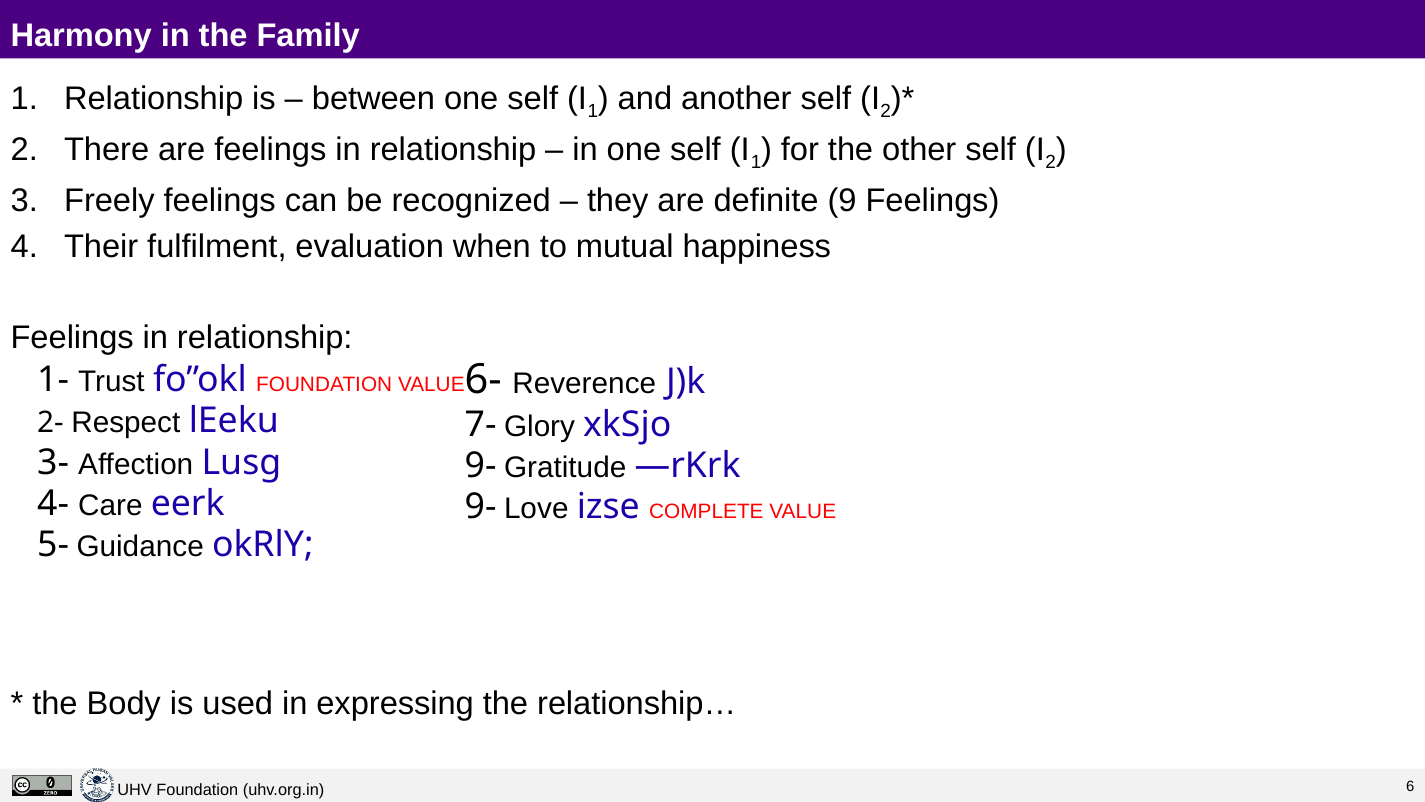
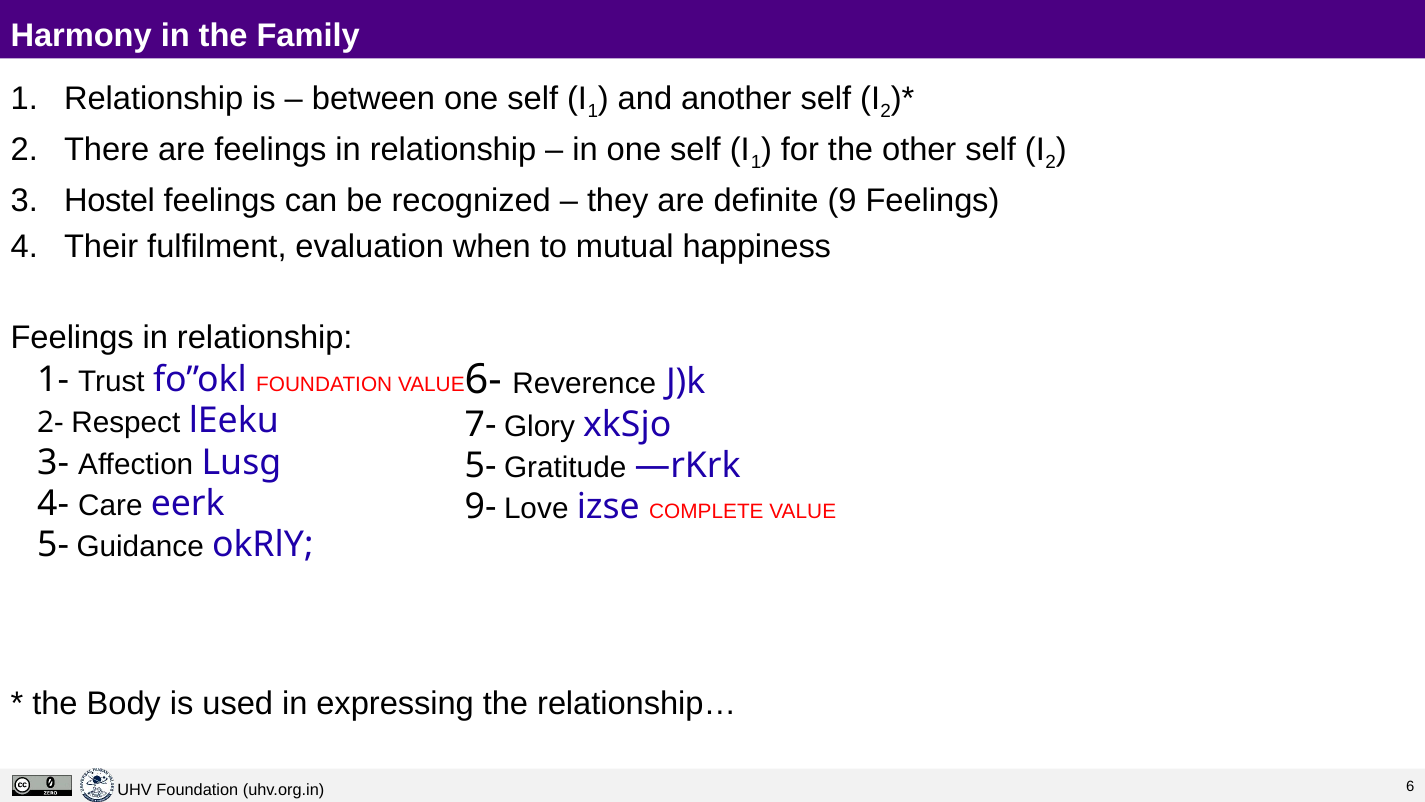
Freely: Freely -> Hostel
9- at (481, 465): 9- -> 5-
